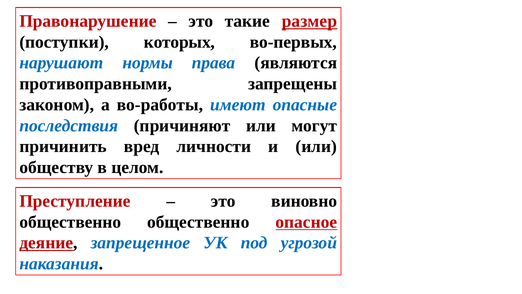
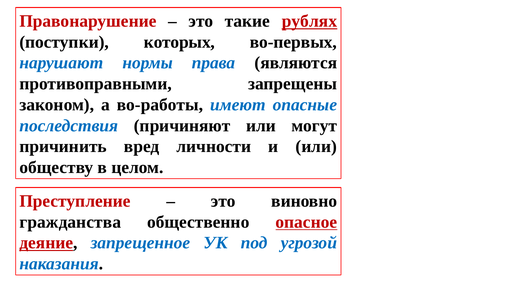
размер: размер -> рублях
общественно at (70, 222): общественно -> гражданства
